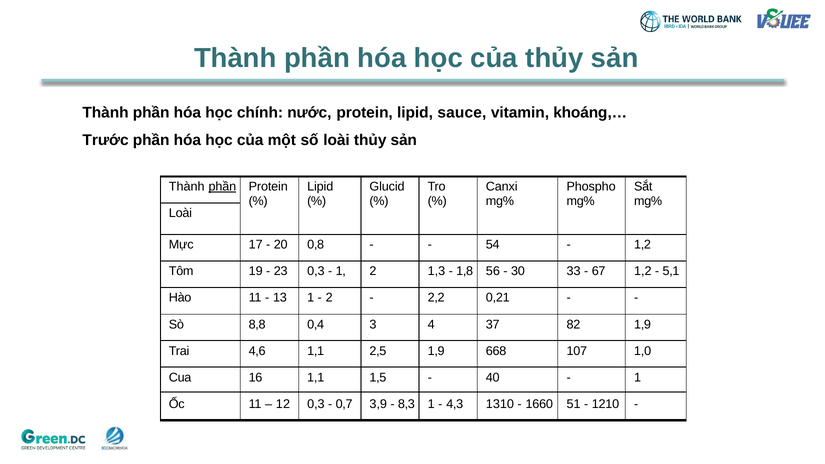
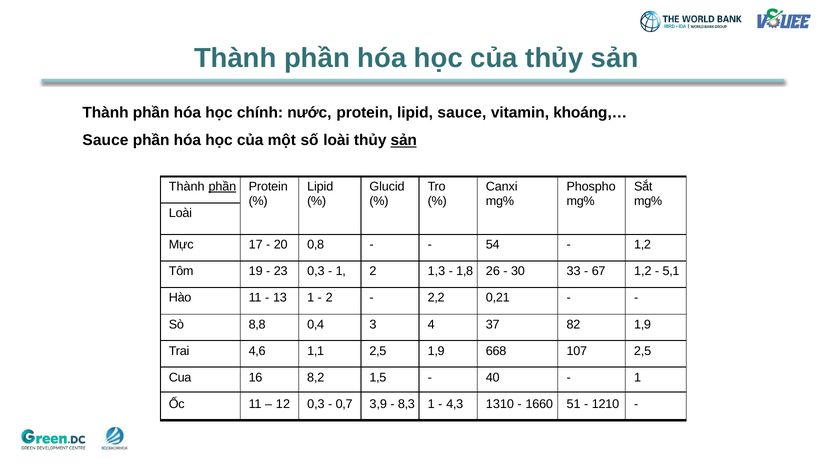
Trước at (106, 140): Trước -> Sauce
sản at (404, 140) underline: none -> present
56: 56 -> 26
107 1,0: 1,0 -> 2,5
16 1,1: 1,1 -> 8,2
